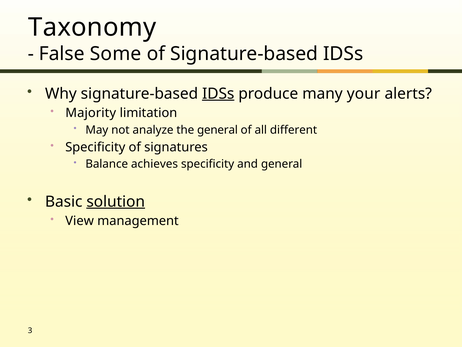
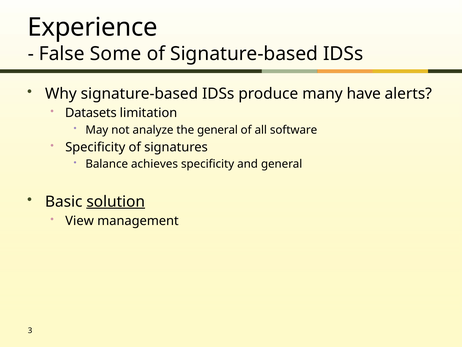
Taxonomy: Taxonomy -> Experience
IDSs at (218, 93) underline: present -> none
your: your -> have
Majority: Majority -> Datasets
different: different -> software
